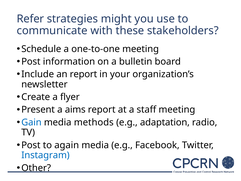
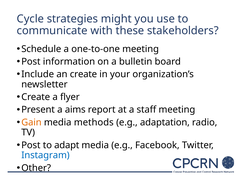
Refer: Refer -> Cycle
an report: report -> create
Gain colour: blue -> orange
again: again -> adapt
